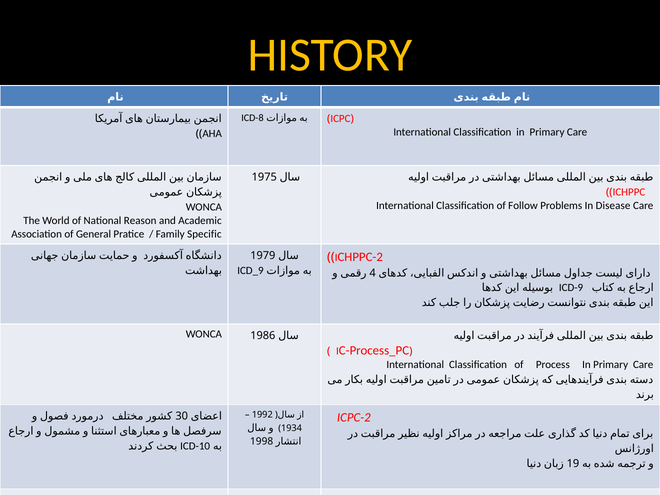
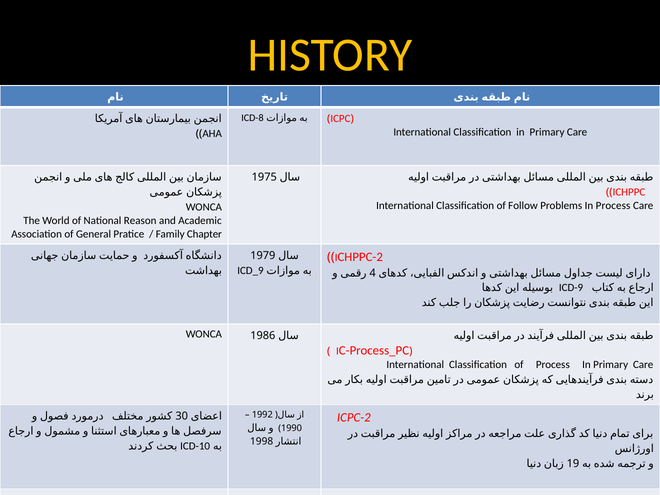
In Disease: Disease -> Process
Specific: Specific -> Chapter
1934: 1934 -> 1990
